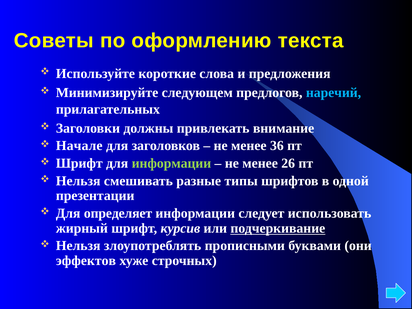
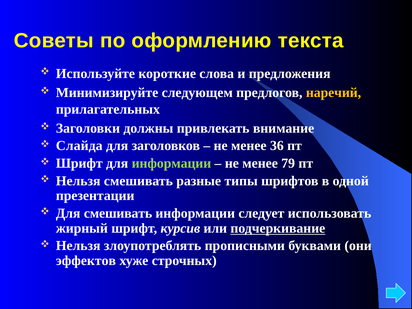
наречий colour: light blue -> yellow
Начале: Начале -> Слайда
26: 26 -> 79
Для определяет: определяет -> смешивать
